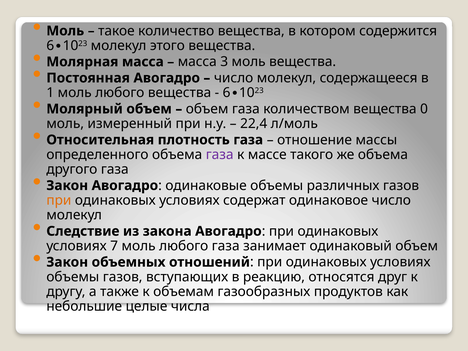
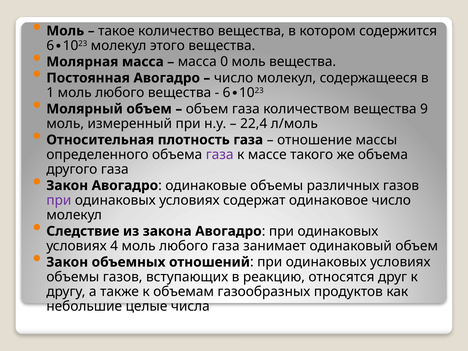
3: 3 -> 0
0: 0 -> 9
при at (59, 200) colour: orange -> purple
7: 7 -> 4
